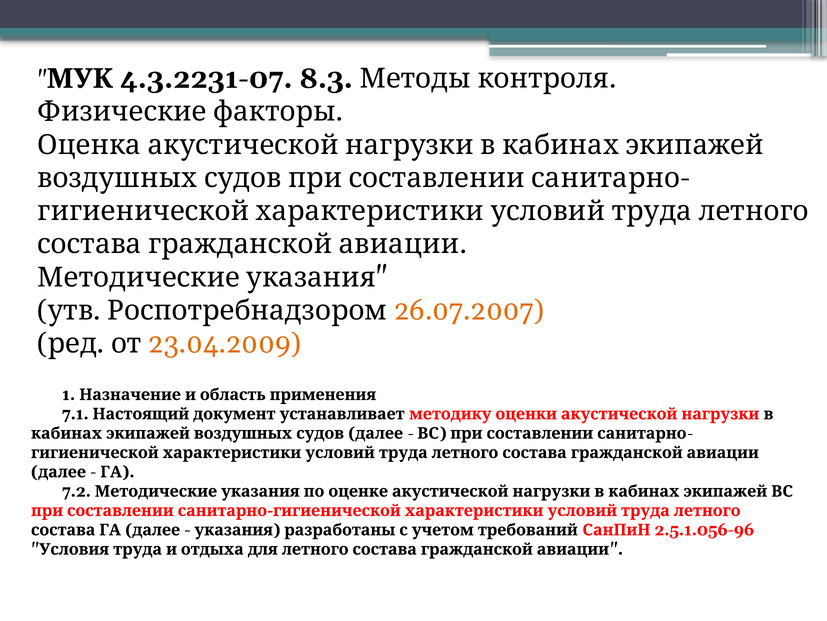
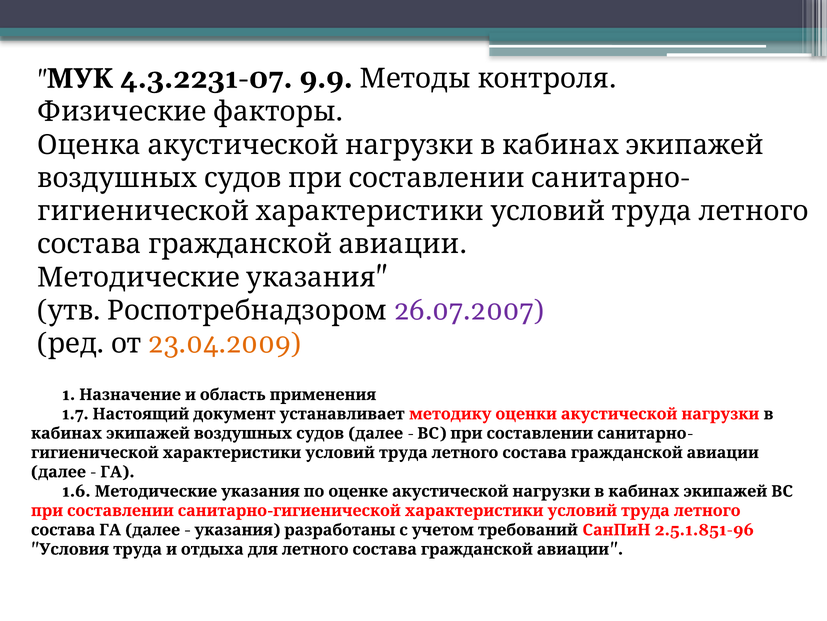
8.3: 8.3 -> 9.9
26.07.2007 colour: orange -> purple
7.1: 7.1 -> 1.7
7.2: 7.2 -> 1.6
2.5.1.056-96: 2.5.1.056-96 -> 2.5.1.851-96
